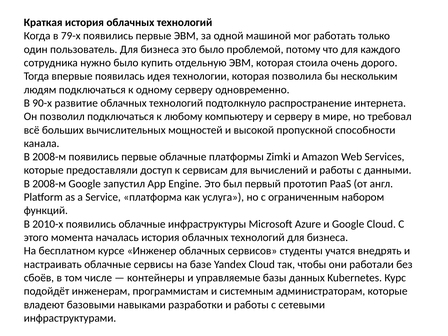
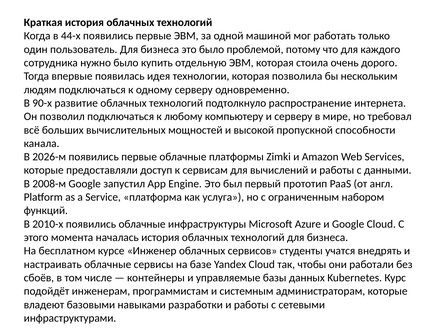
79-х: 79-х -> 44-х
2008-м at (49, 157): 2008-м -> 2026-м
